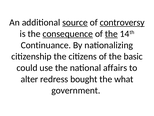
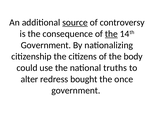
controversy underline: present -> none
consequence underline: present -> none
Continuance at (46, 45): Continuance -> Government
basic: basic -> body
affairs: affairs -> truths
what: what -> once
